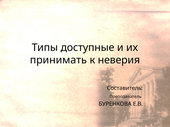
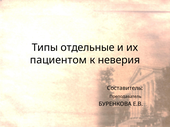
доступные: доступные -> отдельные
принимать: принимать -> пациентом
